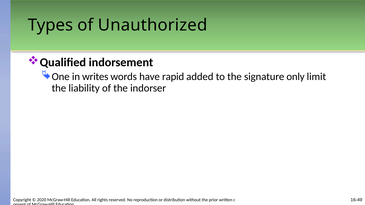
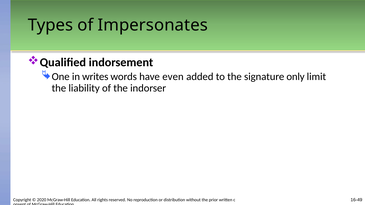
Unauthorized: Unauthorized -> Impersonates
rapid: rapid -> even
